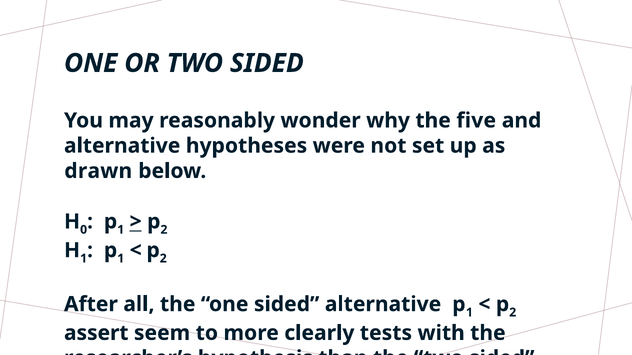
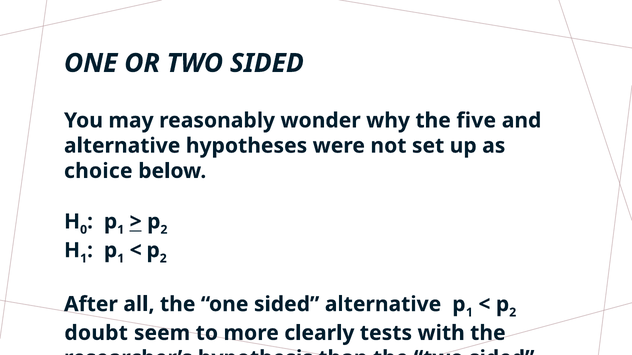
drawn: drawn -> choice
assert: assert -> doubt
